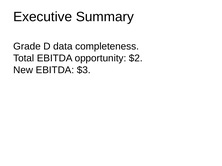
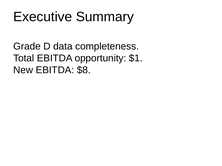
$2: $2 -> $1
$3: $3 -> $8
